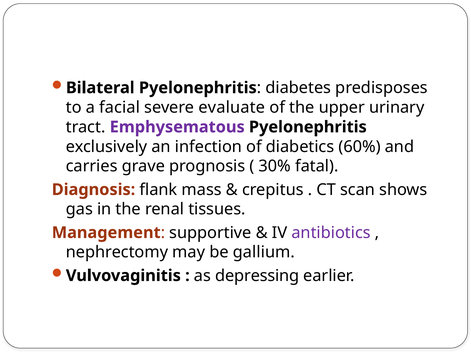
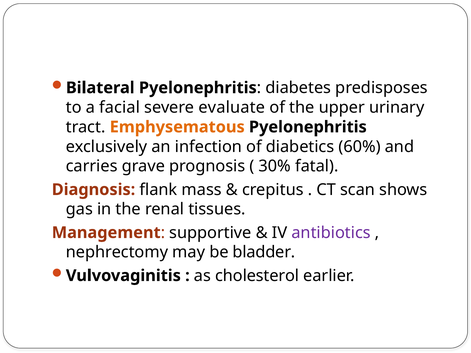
Emphysematous colour: purple -> orange
gallium: gallium -> bladder
depressing: depressing -> cholesterol
